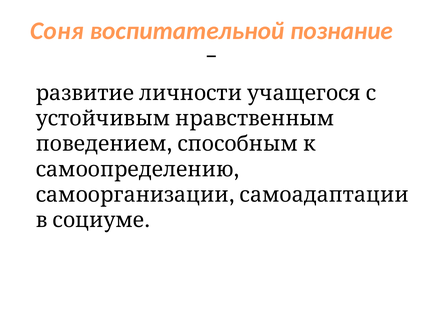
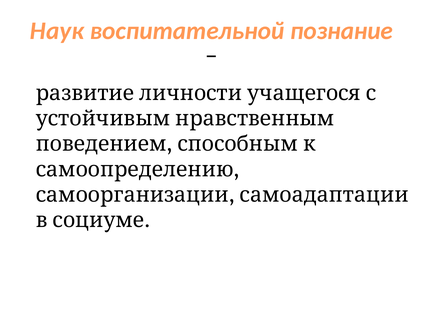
Соня: Соня -> Наук
